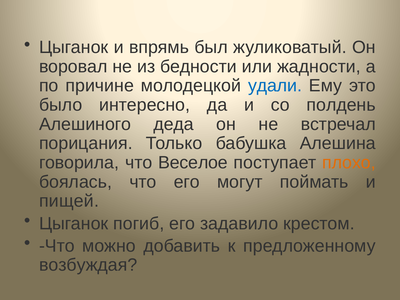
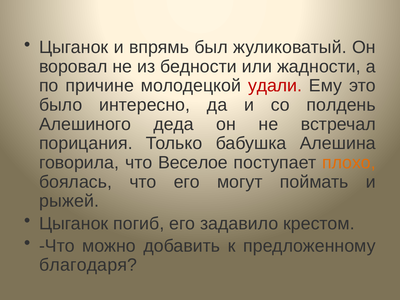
удали colour: blue -> red
пищей: пищей -> рыжей
возбуждая: возбуждая -> благодаря
